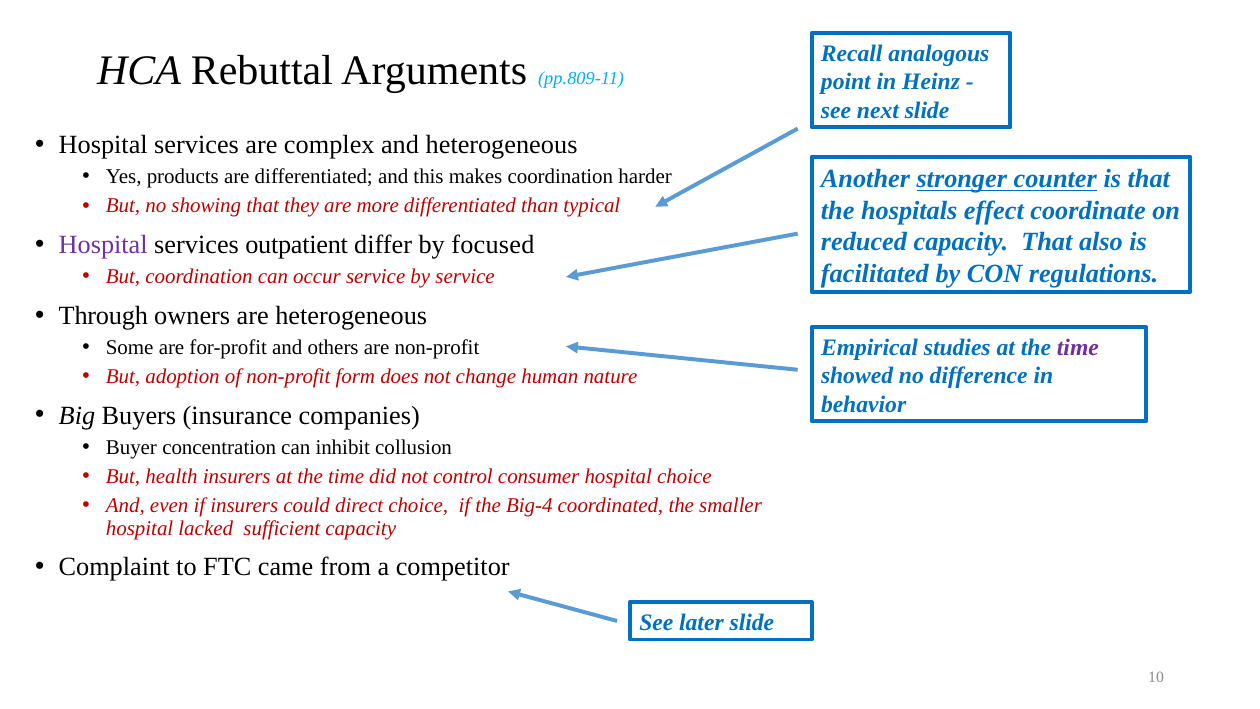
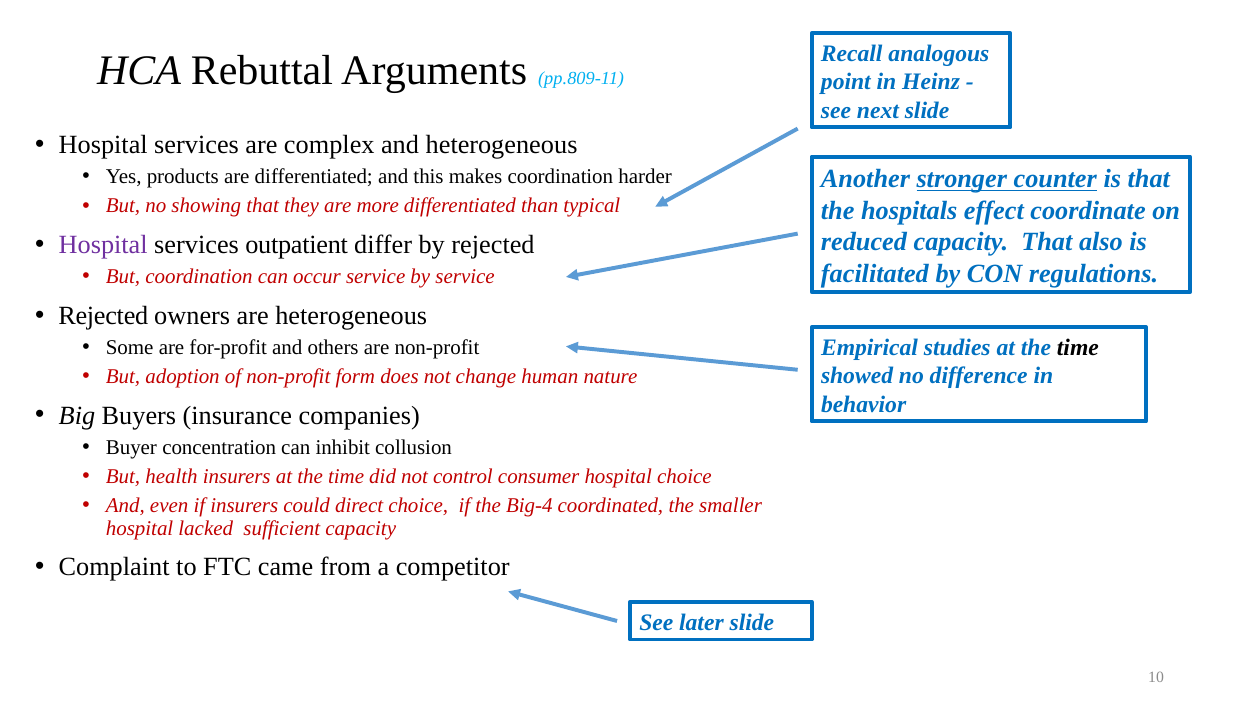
by focused: focused -> rejected
Through at (103, 315): Through -> Rejected
time at (1078, 347) colour: purple -> black
